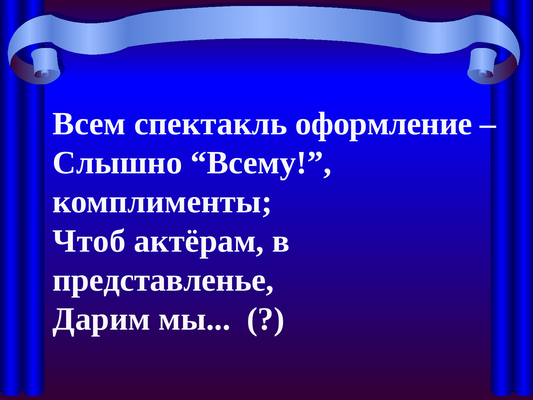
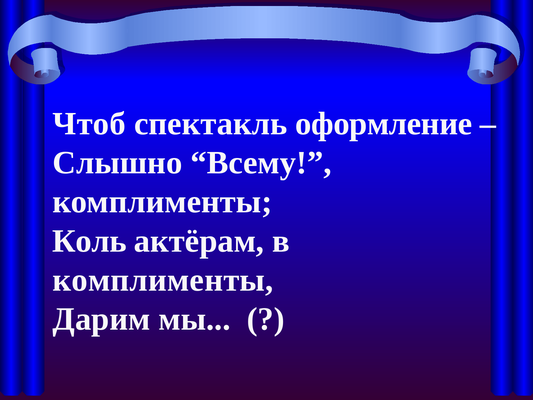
Всем: Всем -> Чтоб
Чтоб: Чтоб -> Коль
представленье at (163, 280): представленье -> комплименты
